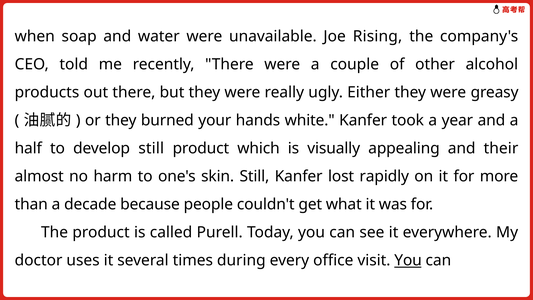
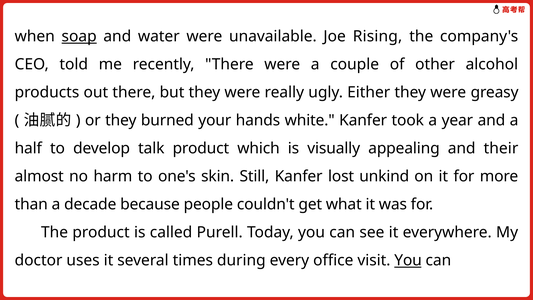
soap underline: none -> present
develop still: still -> talk
rapidly: rapidly -> unkind
